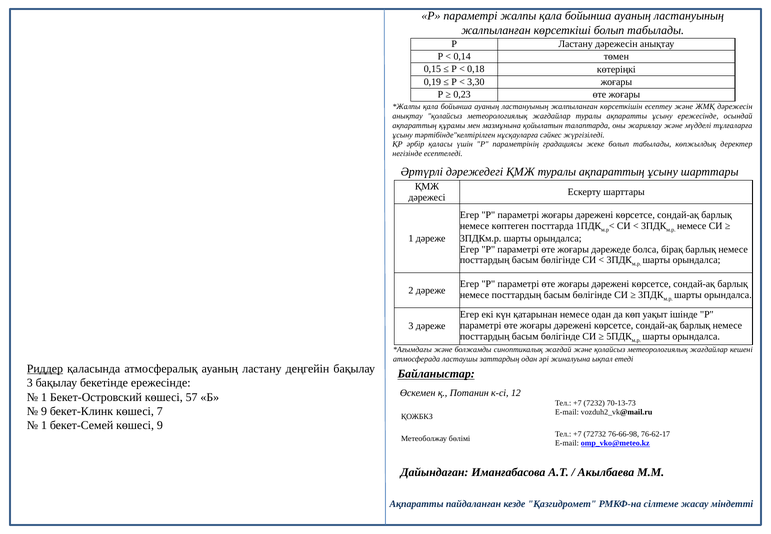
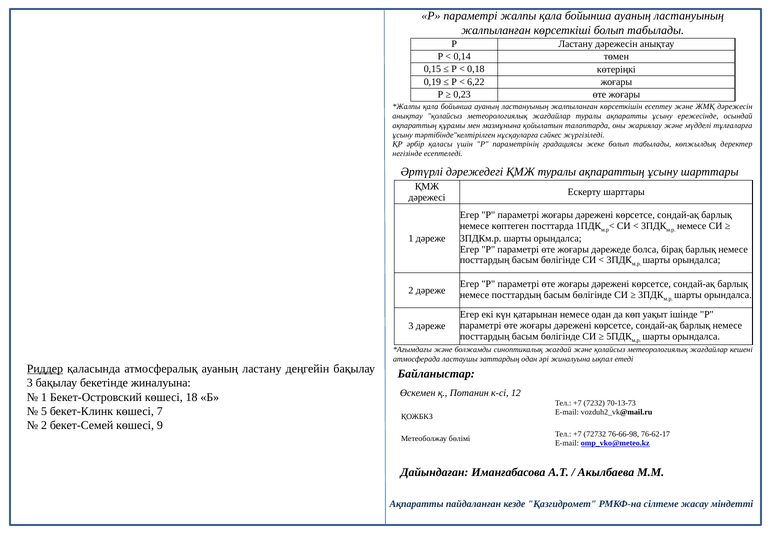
3,30: 3,30 -> 6,22
Байланыстар underline: present -> none
бекетінде ережесінде: ережесінде -> жиналуына
57: 57 -> 18
9 at (44, 411): 9 -> 5
1 at (44, 425): 1 -> 2
